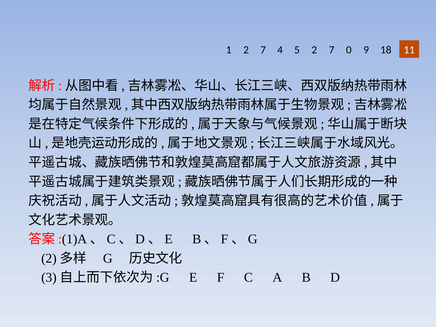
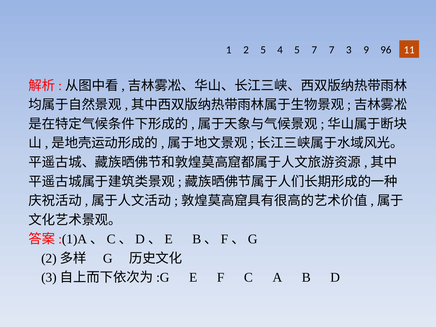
1 2 7: 7 -> 5
5 2: 2 -> 7
0: 0 -> 3
18: 18 -> 96
